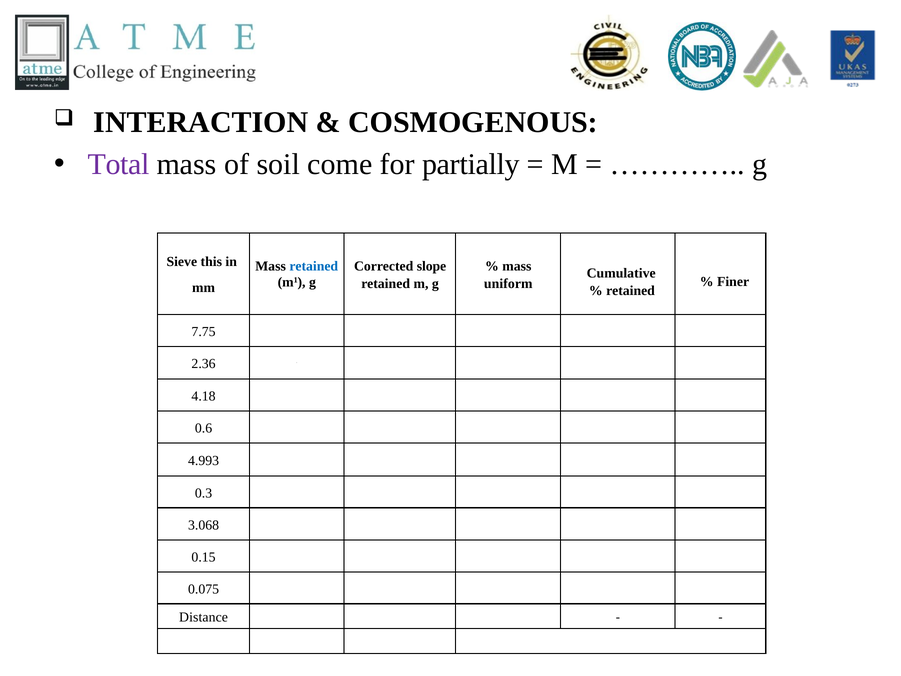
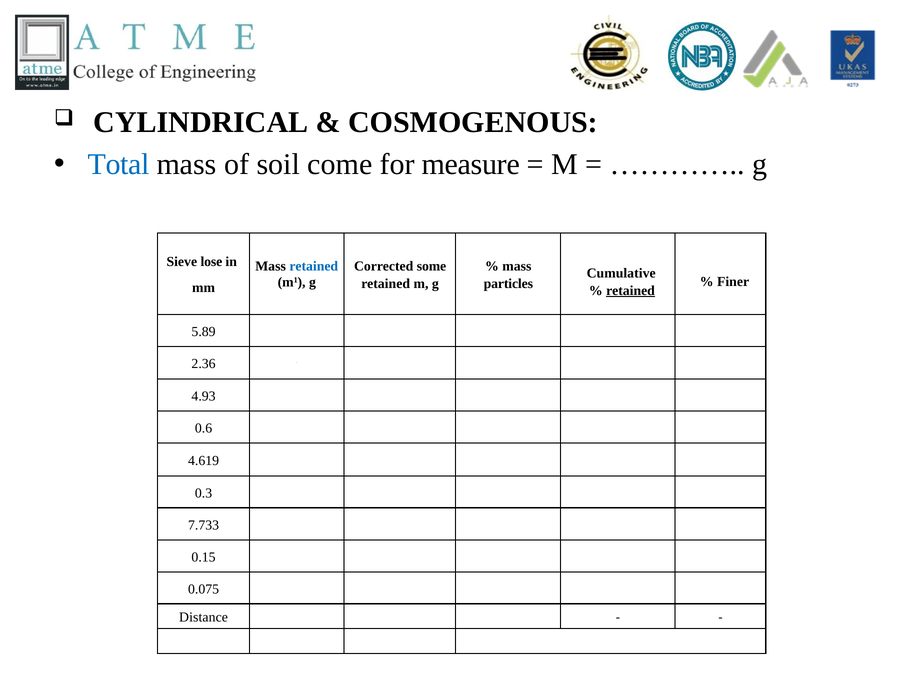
INTERACTION: INTERACTION -> CYLINDRICAL
Total colour: purple -> blue
partially: partially -> measure
this: this -> lose
slope: slope -> some
uniform: uniform -> particles
retained at (631, 291) underline: none -> present
7.75: 7.75 -> 5.89
4.18: 4.18 -> 4.93
4.993: 4.993 -> 4.619
3.068: 3.068 -> 7.733
